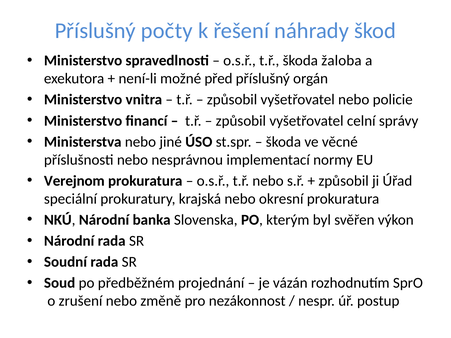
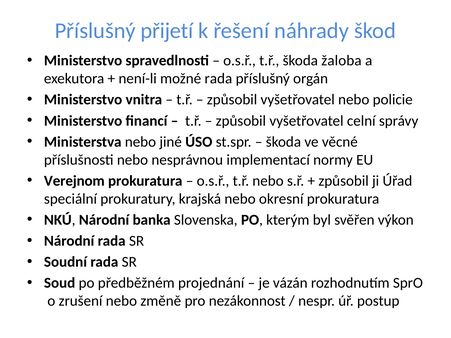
počty: počty -> přijetí
možné před: před -> rada
